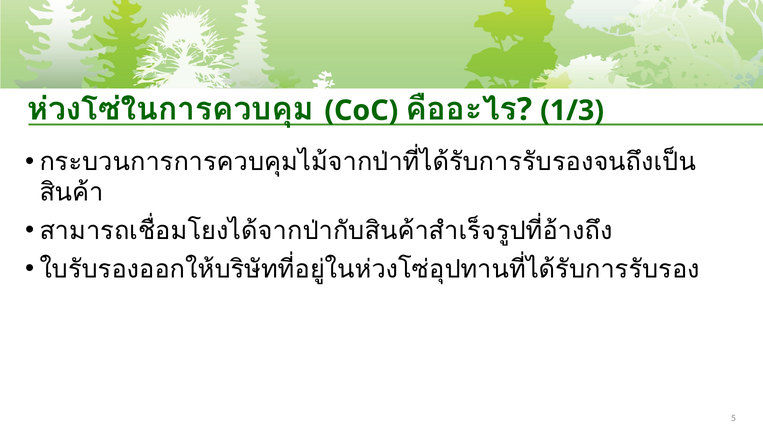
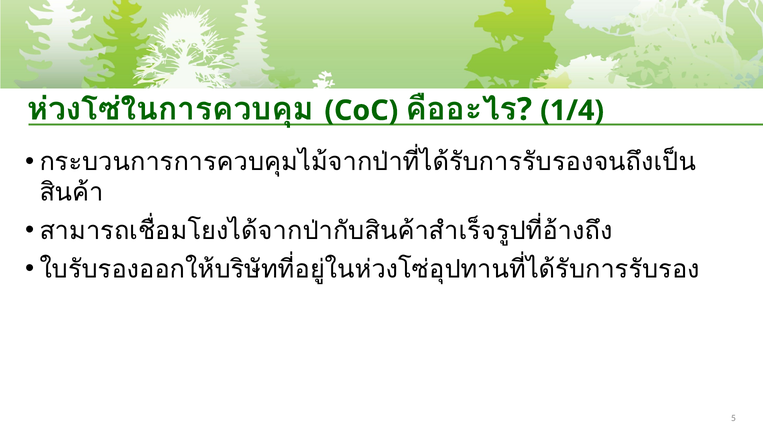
1/3: 1/3 -> 1/4
